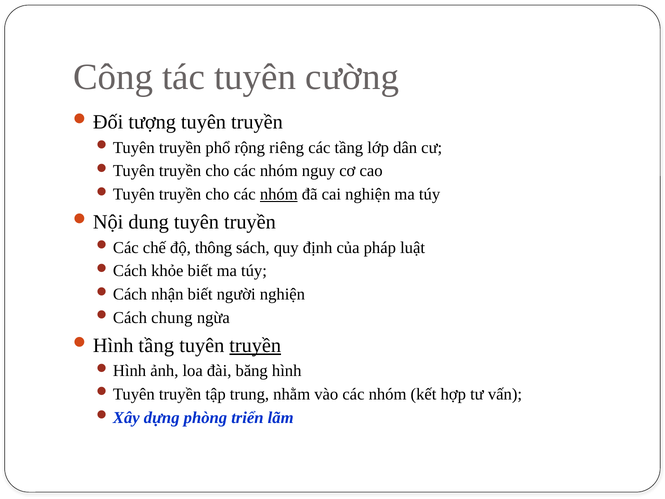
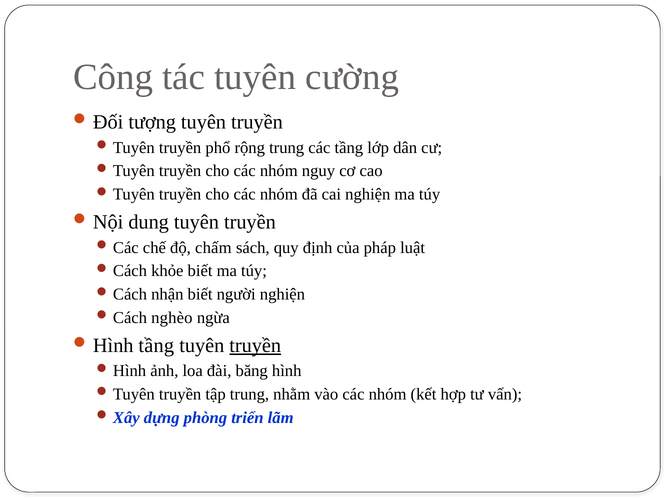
rộng riêng: riêng -> trung
nhóm at (279, 194) underline: present -> none
thông: thông -> chấm
chung: chung -> nghèo
